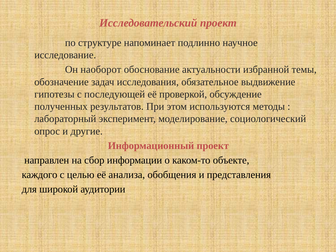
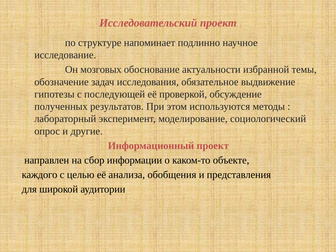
наоборот: наоборот -> мозговых
